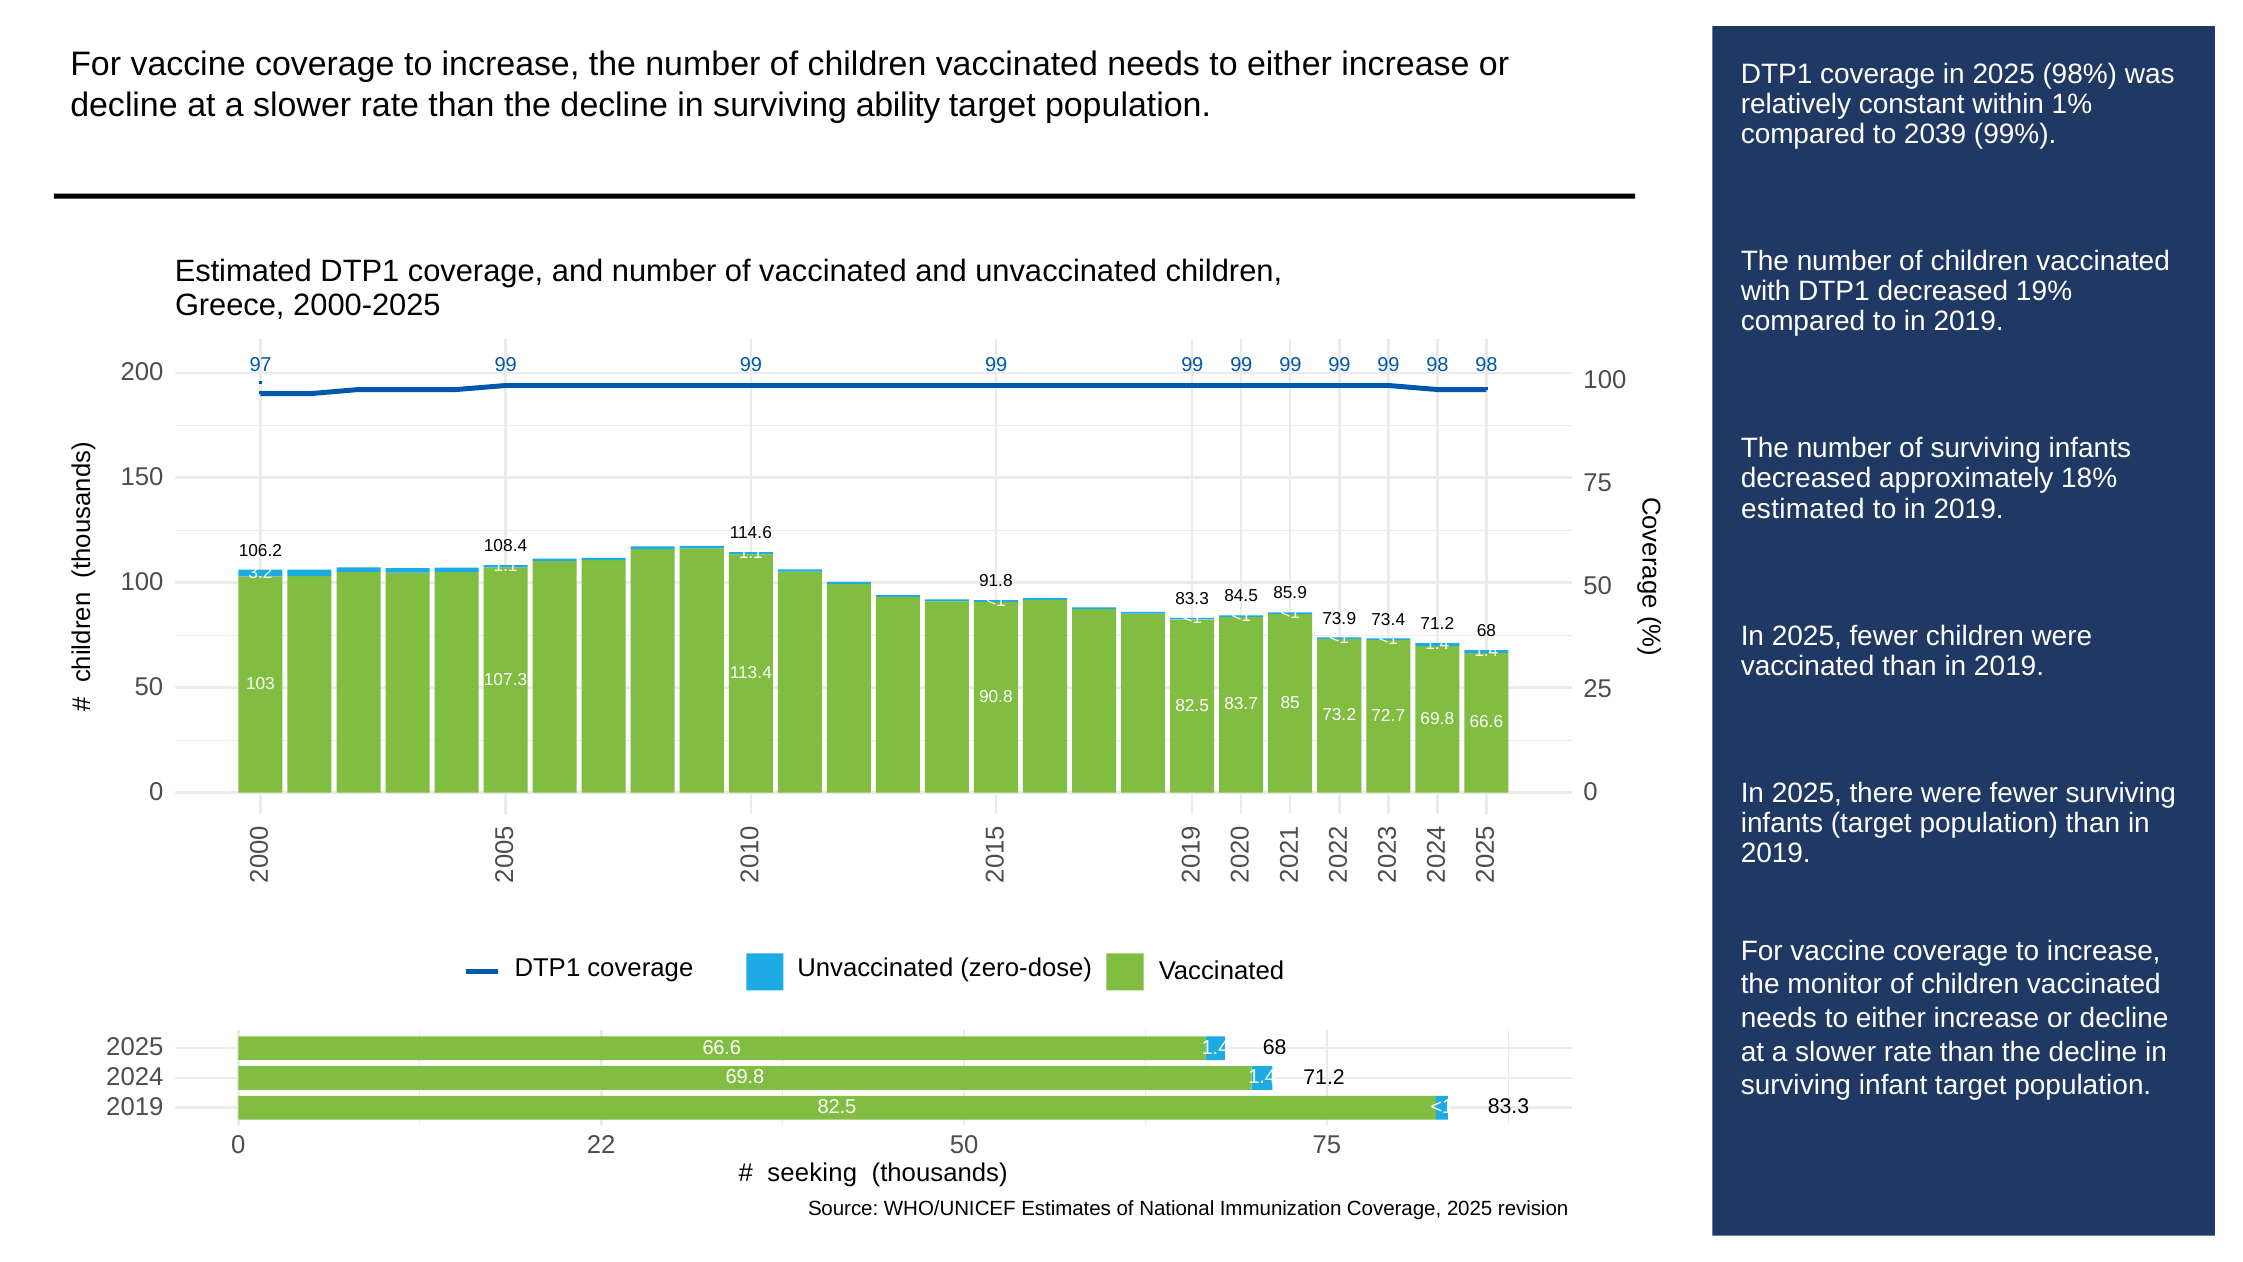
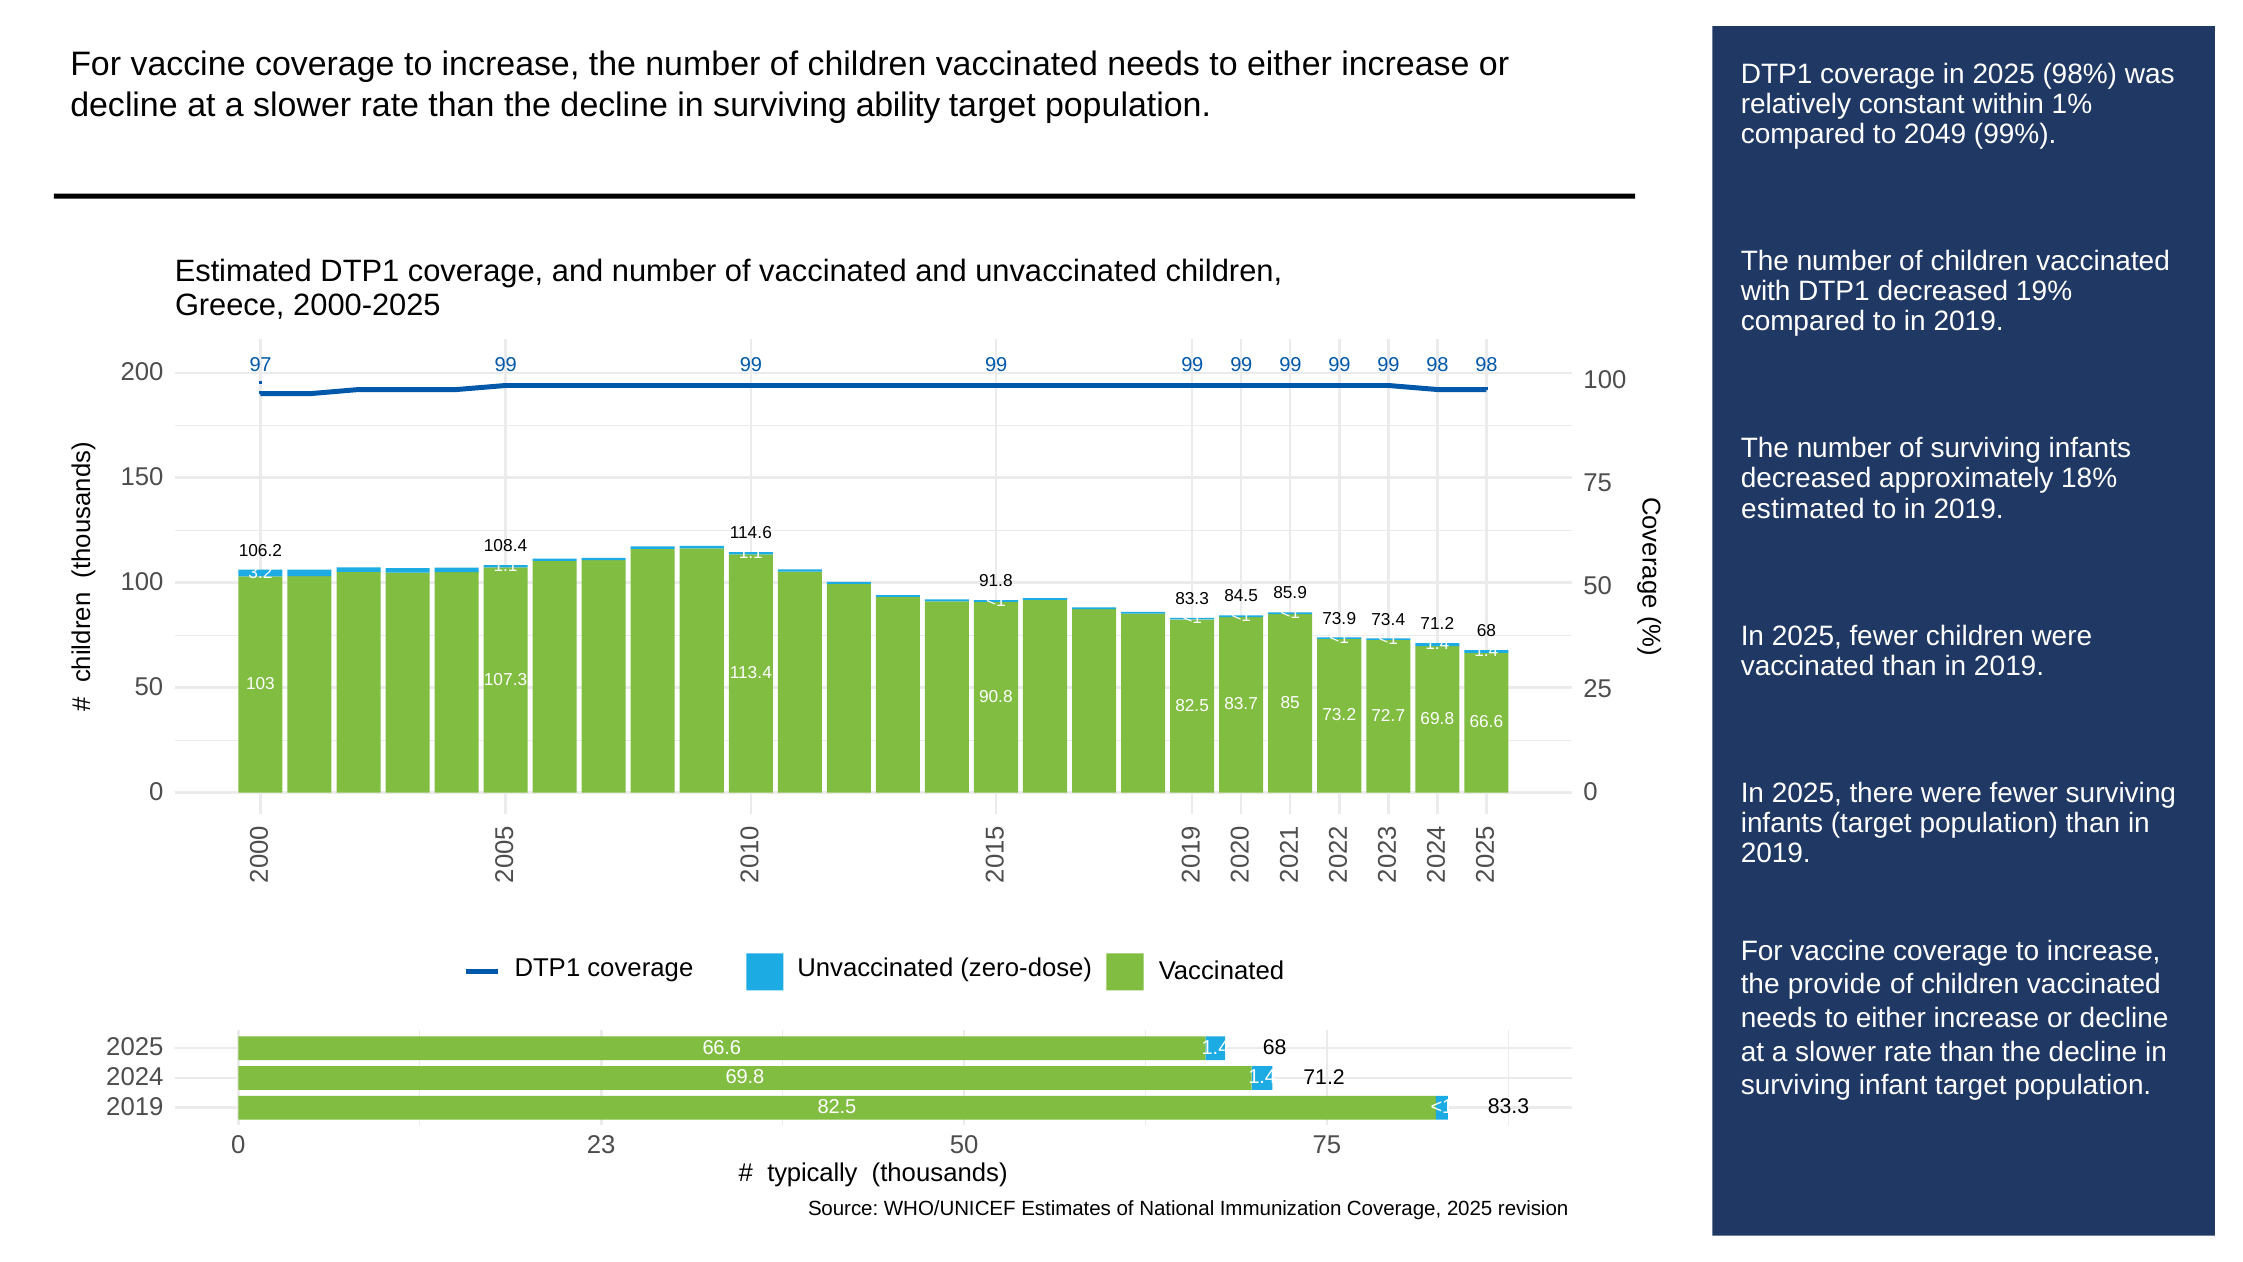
2039: 2039 -> 2049
monitor: monitor -> provide
22: 22 -> 23
seeking: seeking -> typically
